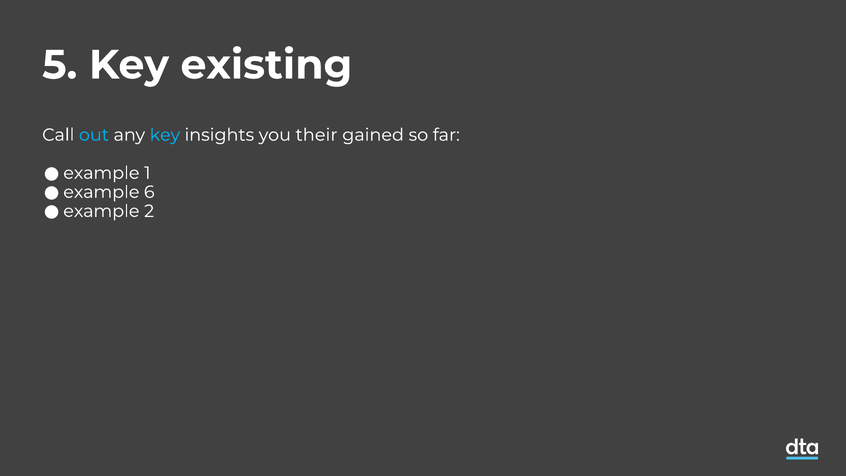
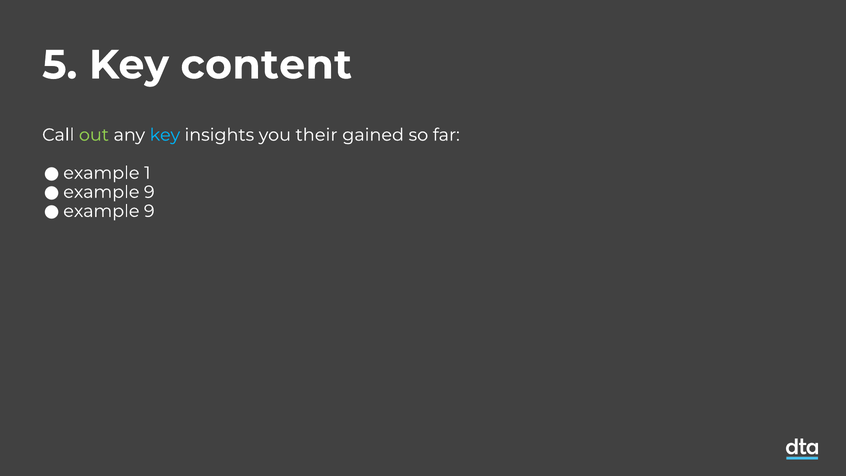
existing: existing -> content
out colour: light blue -> light green
6 at (149, 192): 6 -> 9
2 at (149, 211): 2 -> 9
